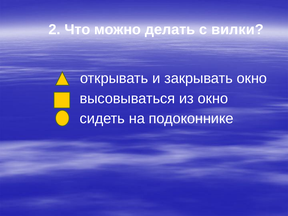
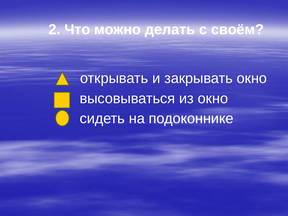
вилки: вилки -> своём
